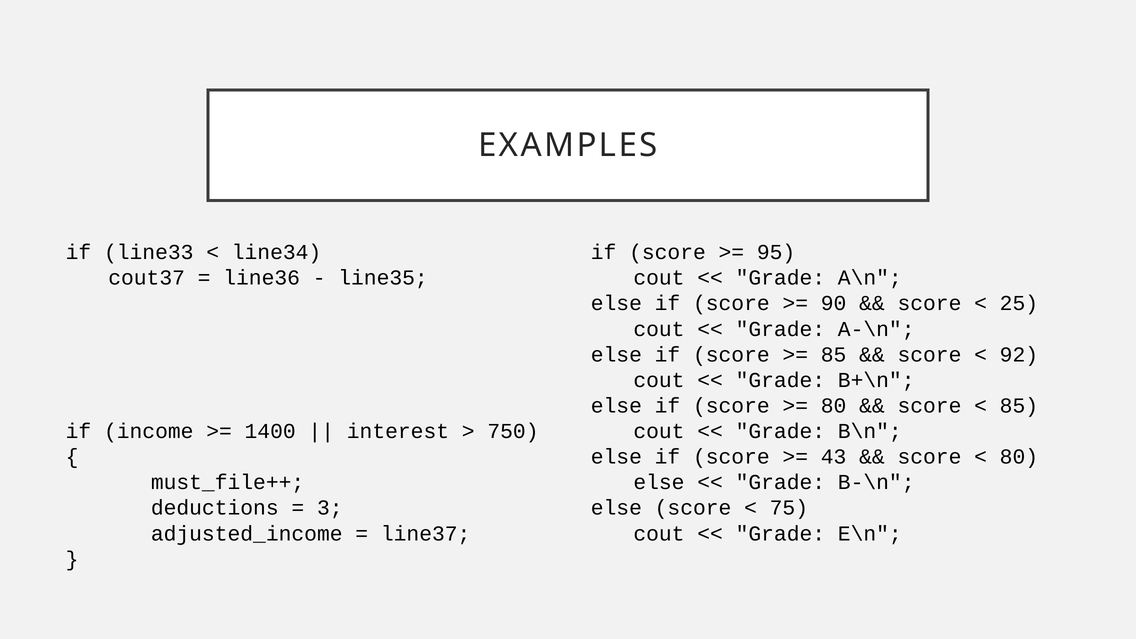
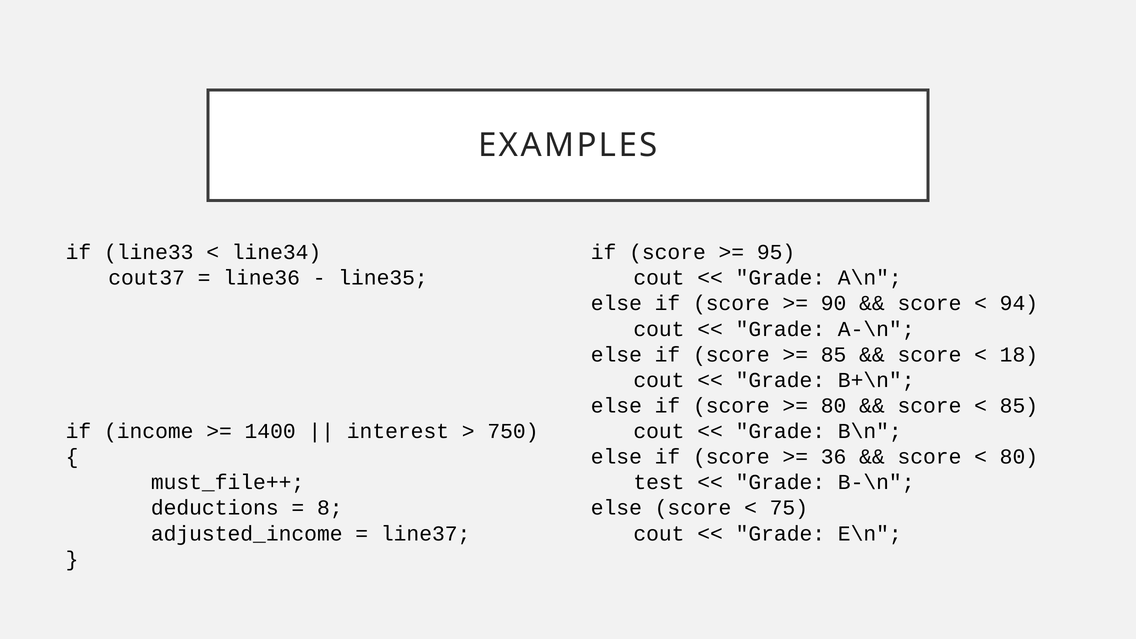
25: 25 -> 94
92: 92 -> 18
43: 43 -> 36
else at (659, 482): else -> test
3: 3 -> 8
